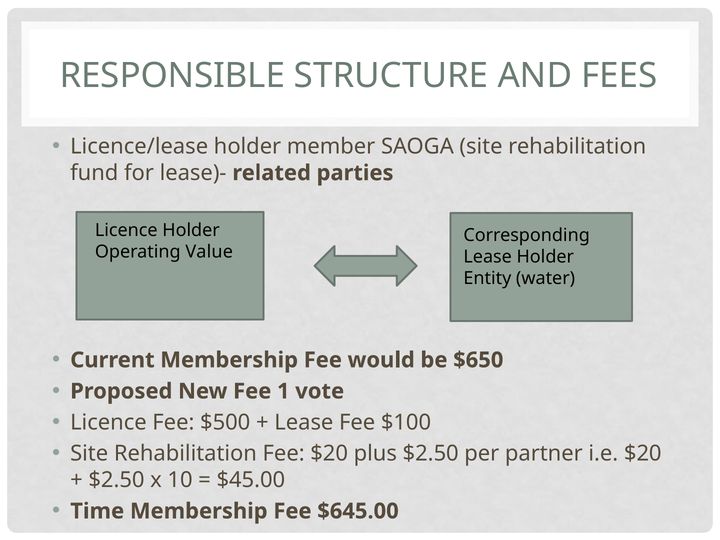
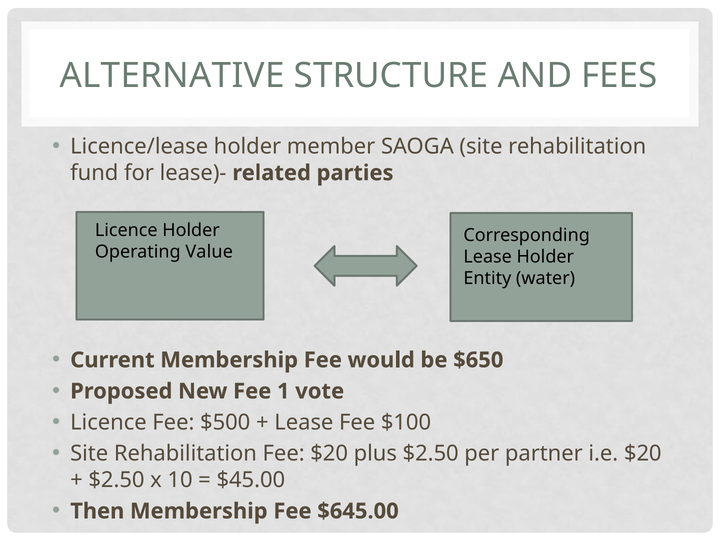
RESPONSIBLE: RESPONSIBLE -> ALTERNATIVE
Time: Time -> Then
